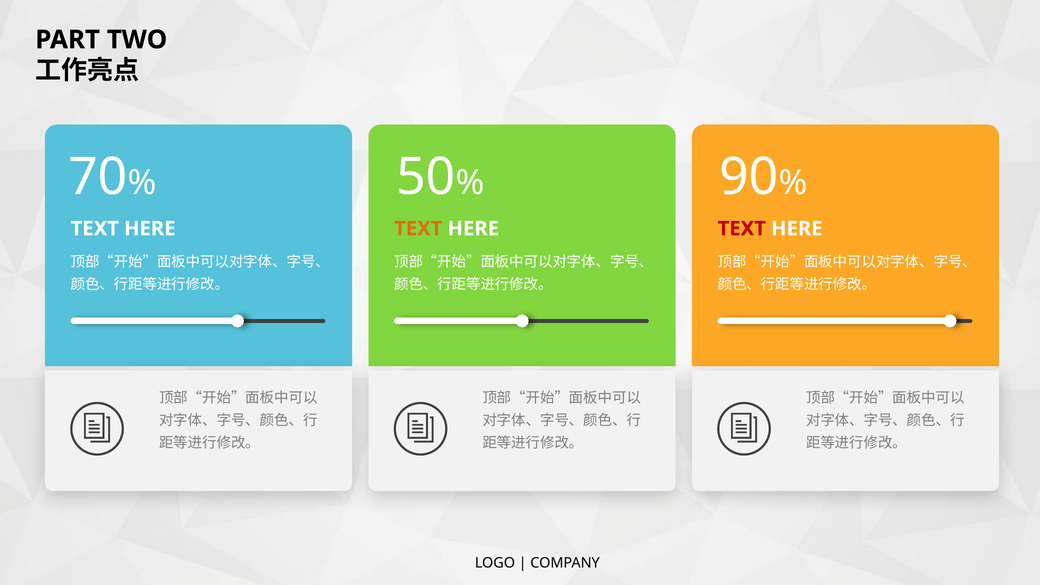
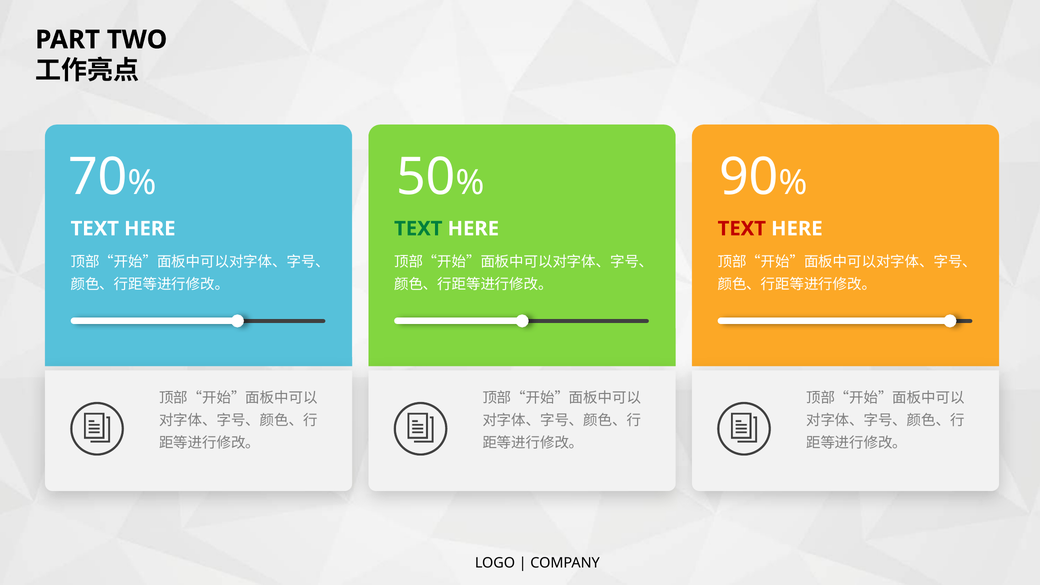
TEXT at (418, 229) colour: orange -> green
